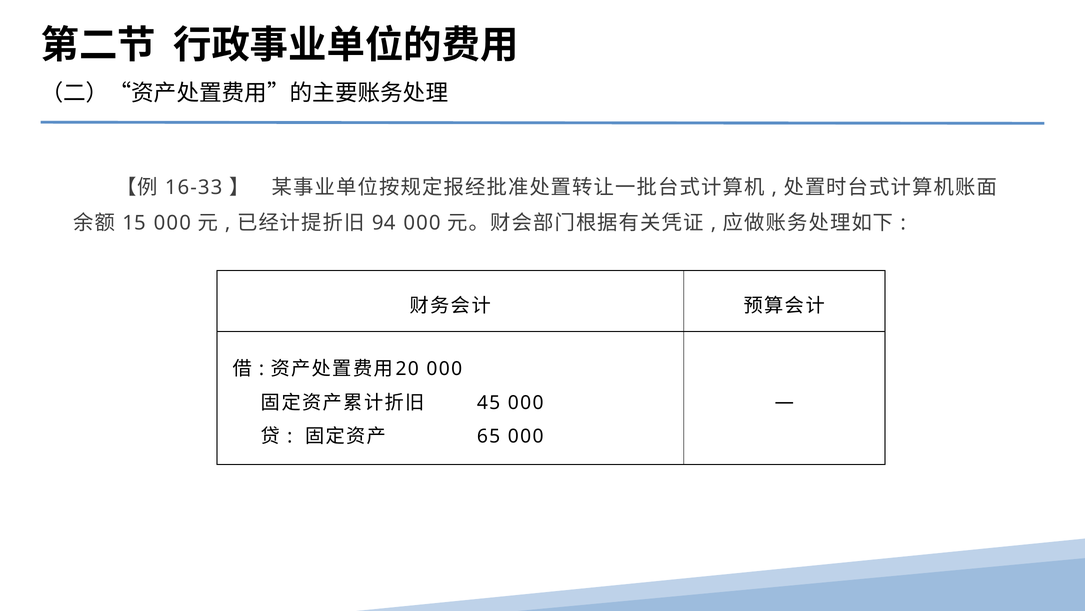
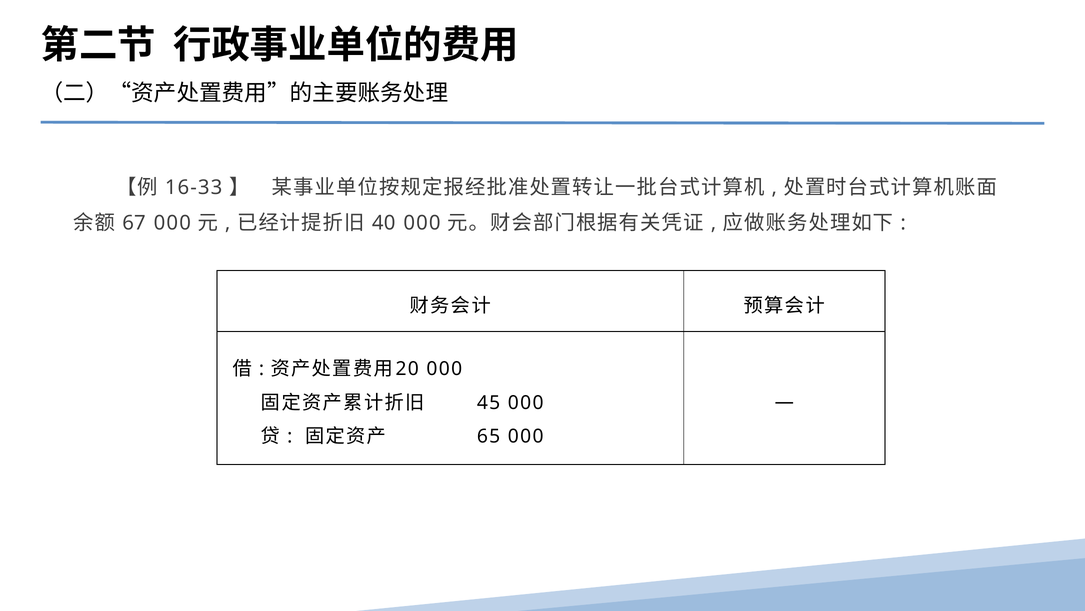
15: 15 -> 67
94: 94 -> 40
